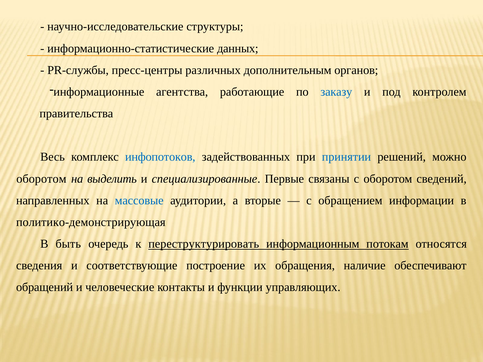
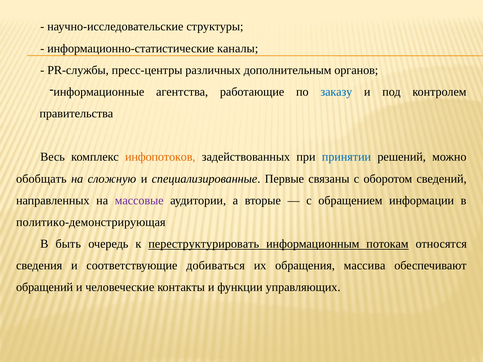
данных: данных -> каналы
инфопотоков colour: blue -> orange
оборотом at (41, 179): оборотом -> обобщать
выделить: выделить -> сложную
массовые colour: blue -> purple
построение: построение -> добиваться
наличие: наличие -> массива
